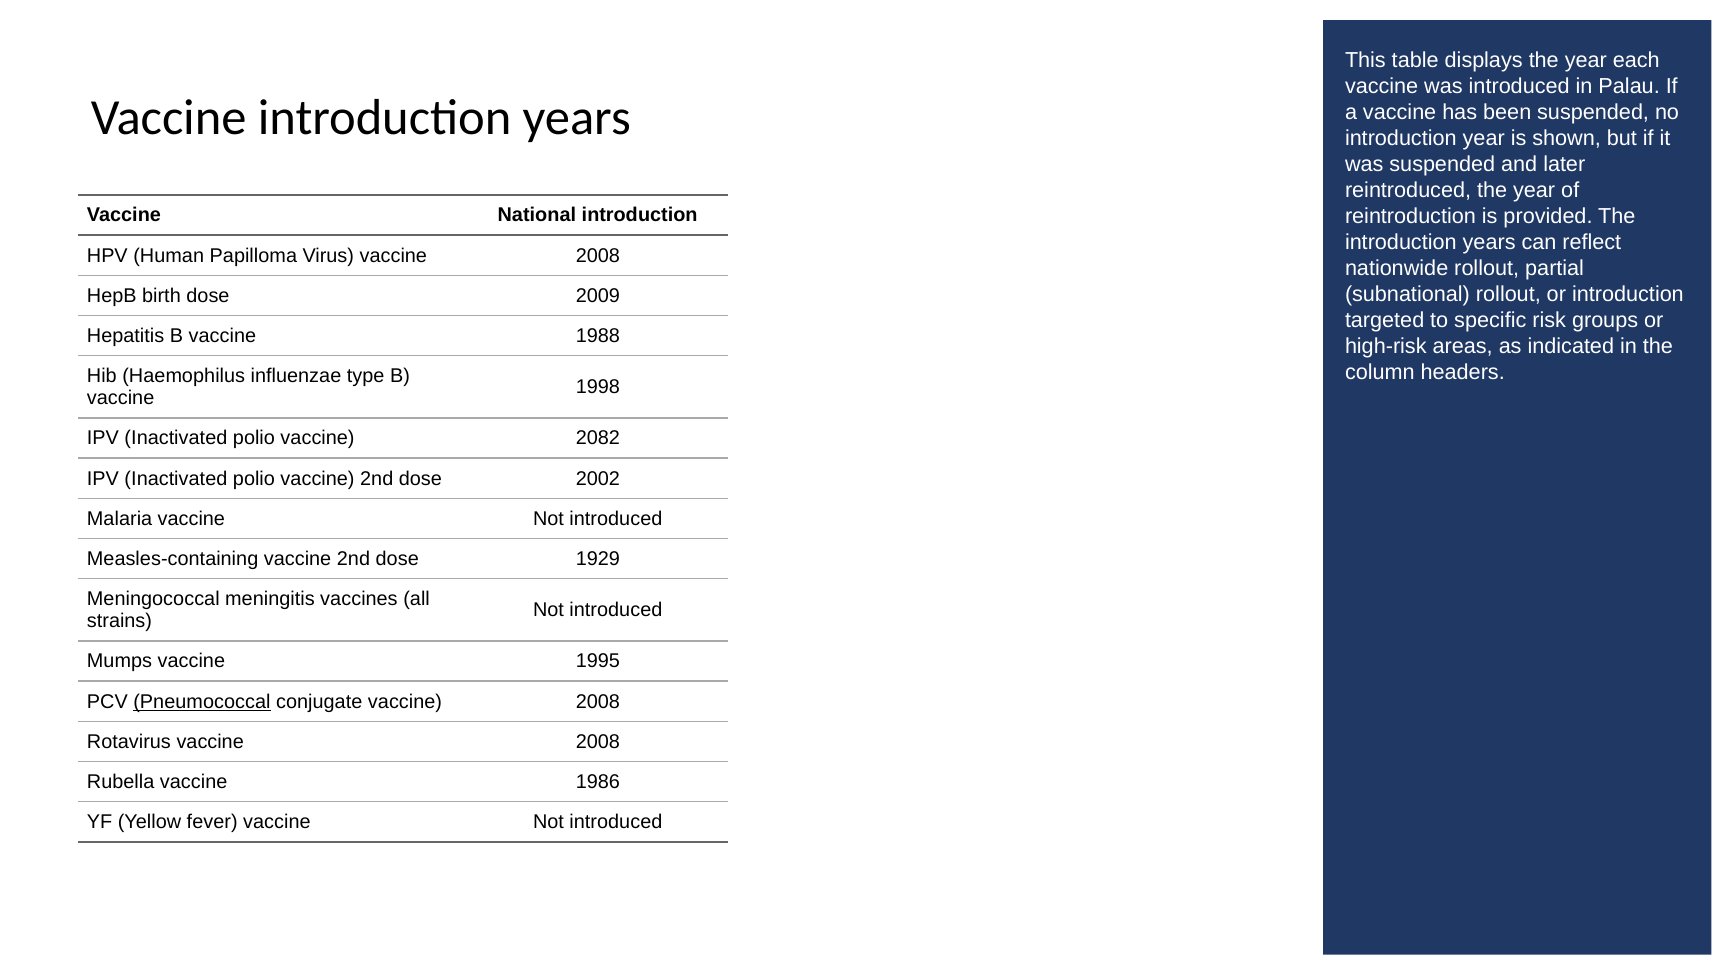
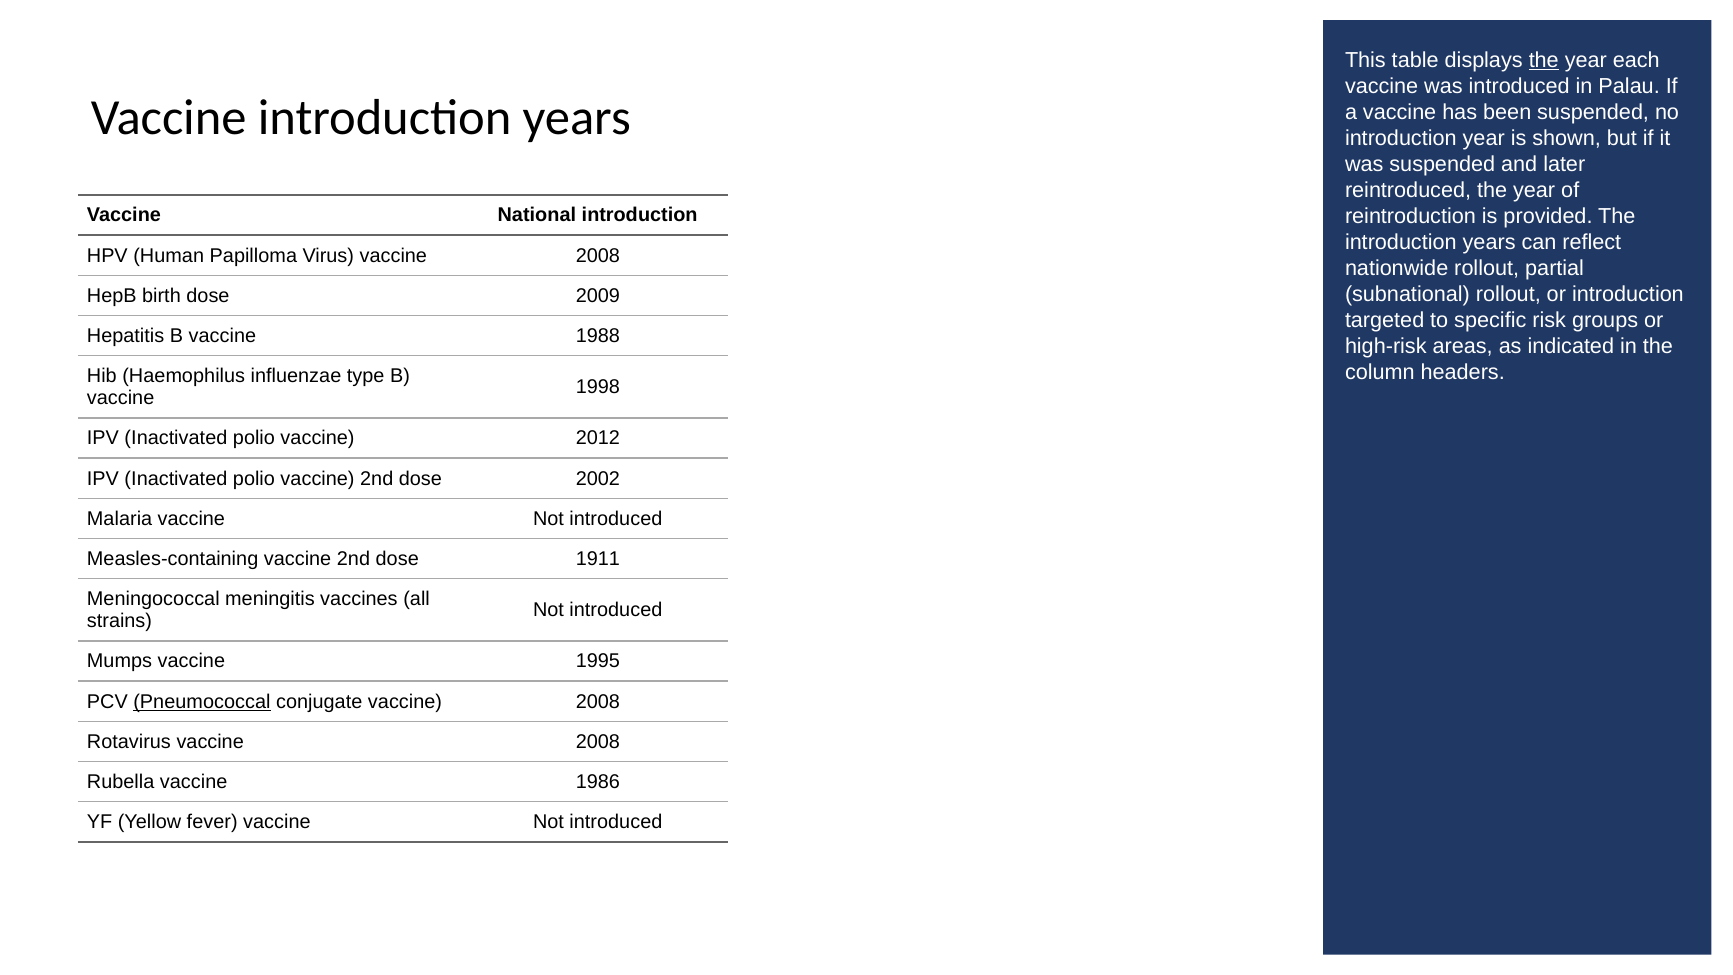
the at (1544, 60) underline: none -> present
2082: 2082 -> 2012
1929: 1929 -> 1911
